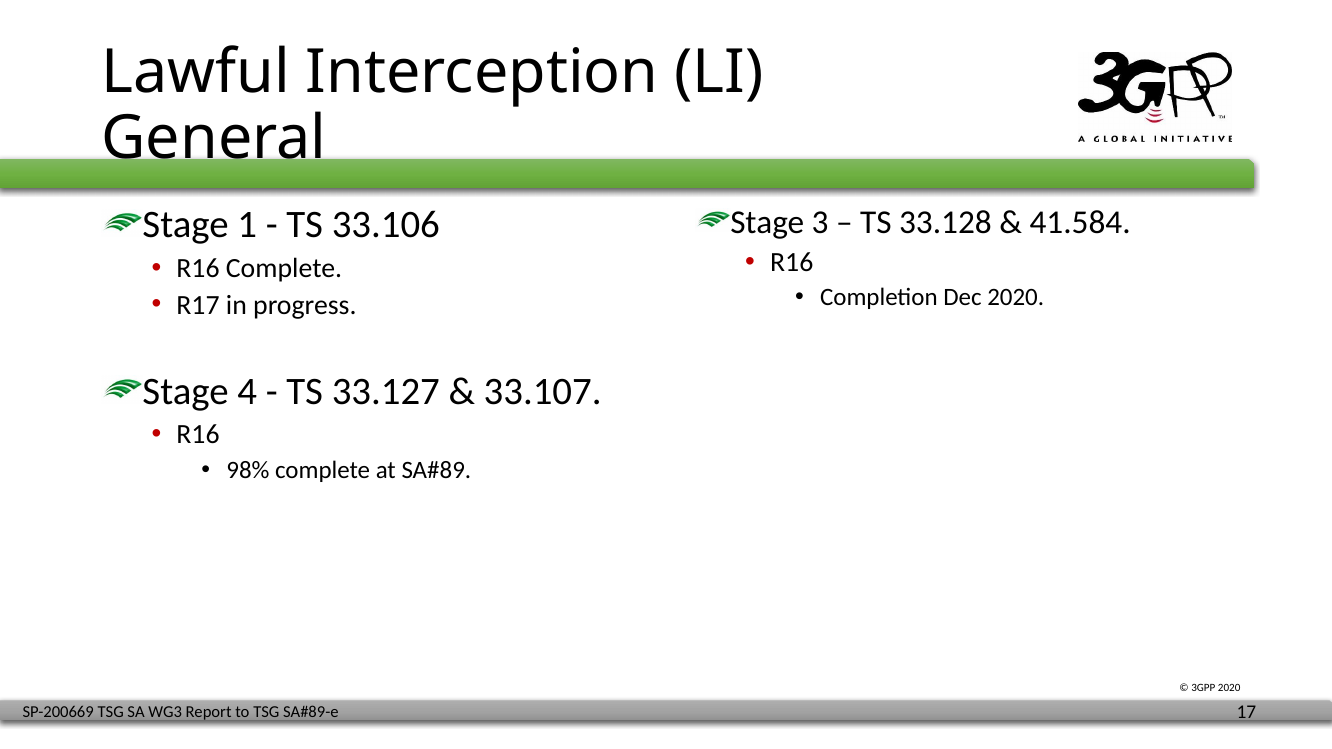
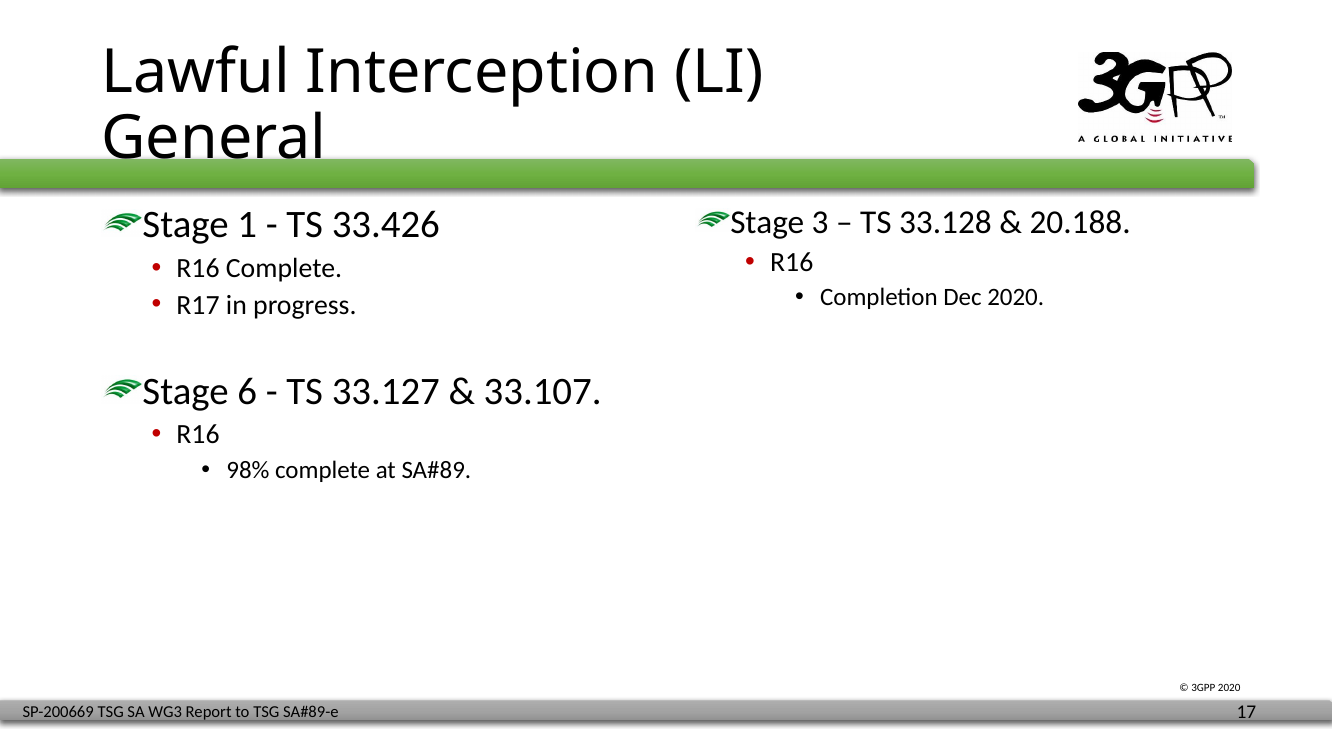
41.584: 41.584 -> 20.188
33.106: 33.106 -> 33.426
4: 4 -> 6
